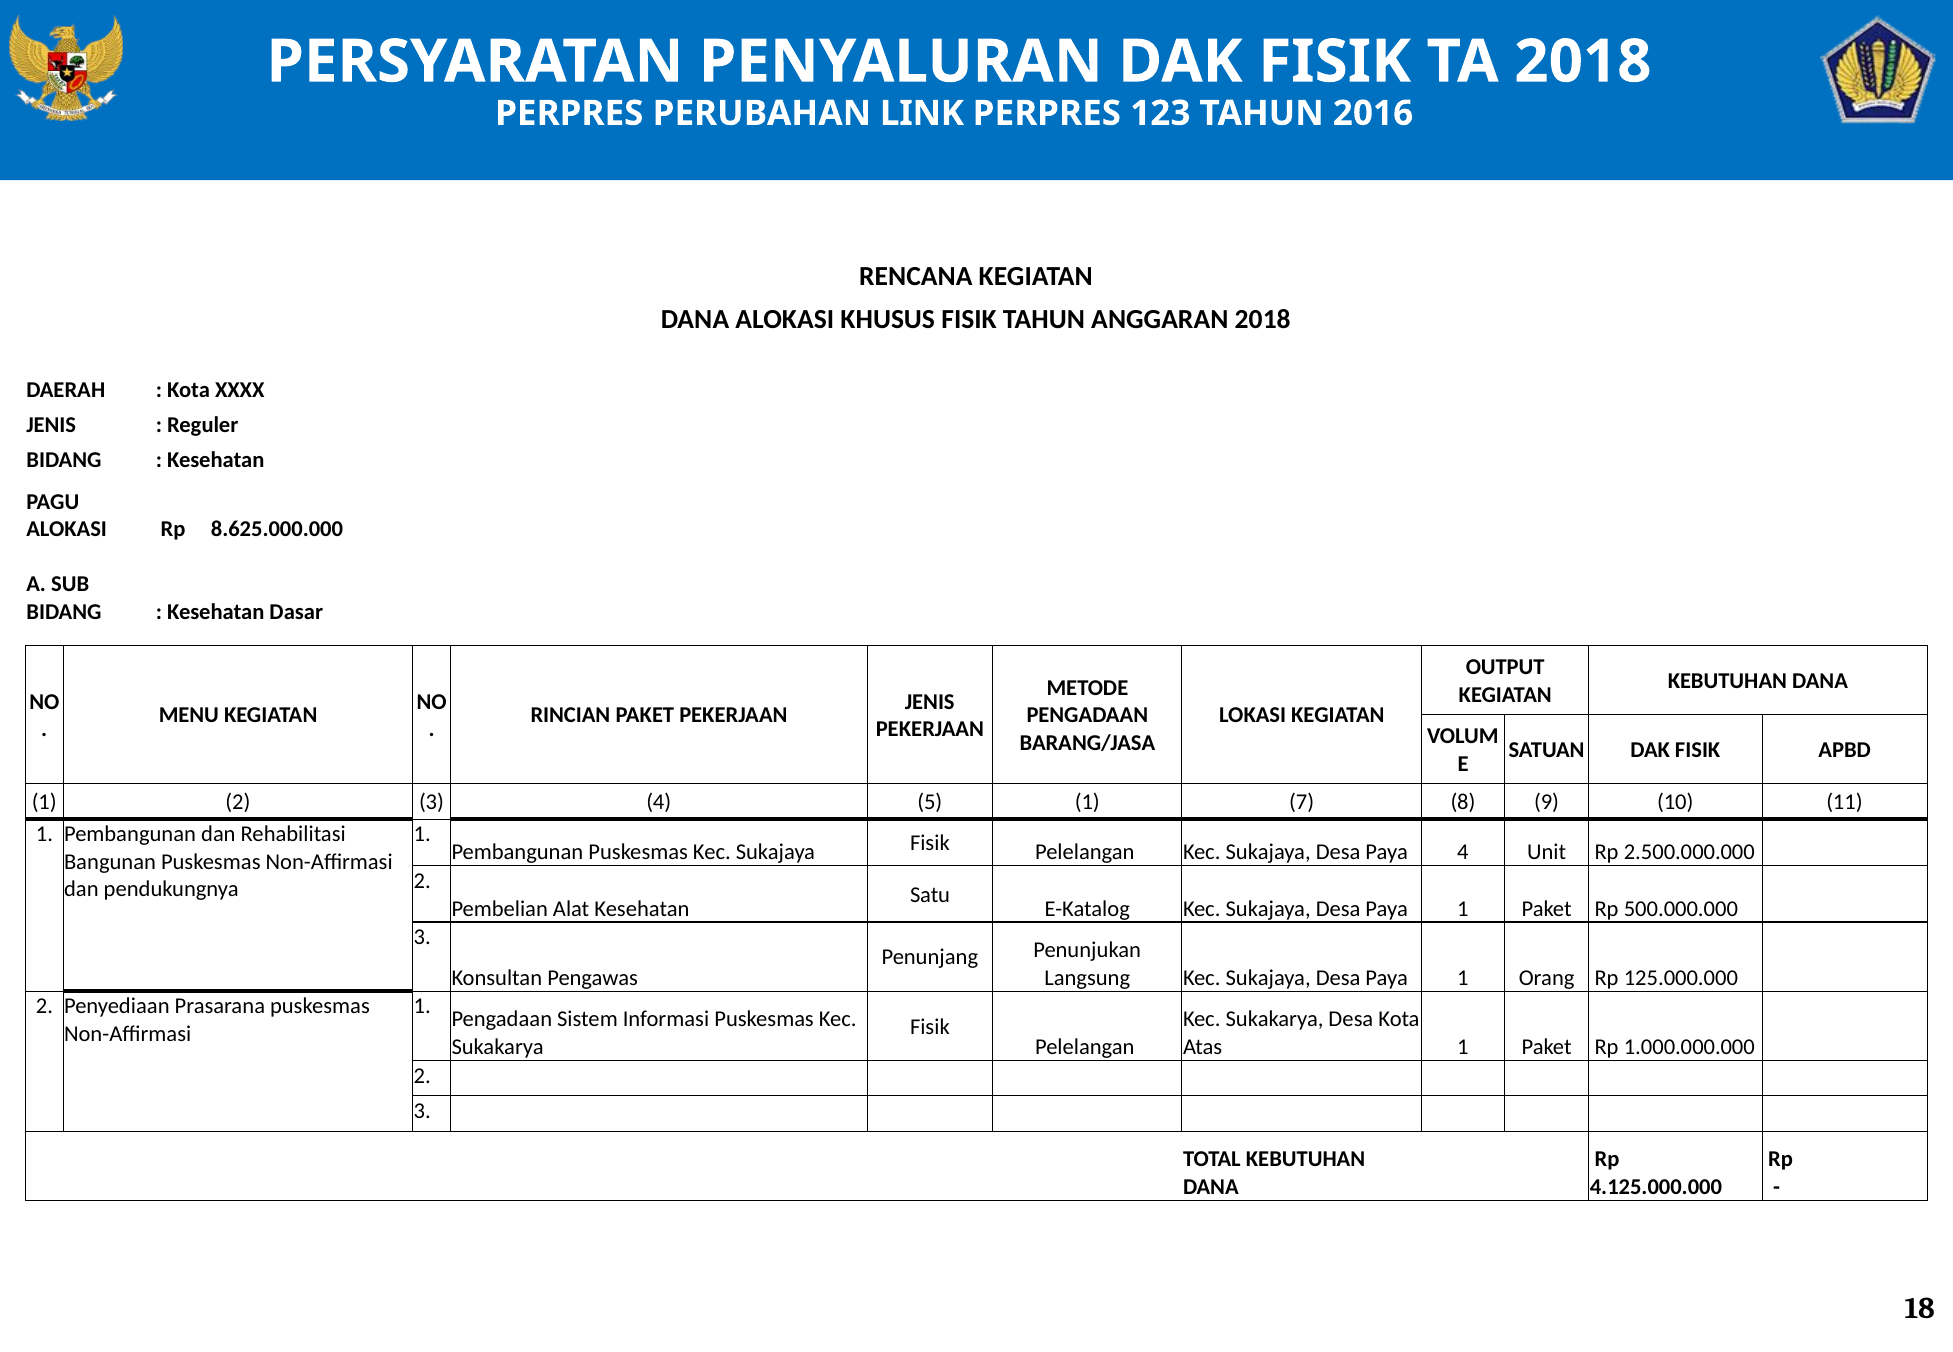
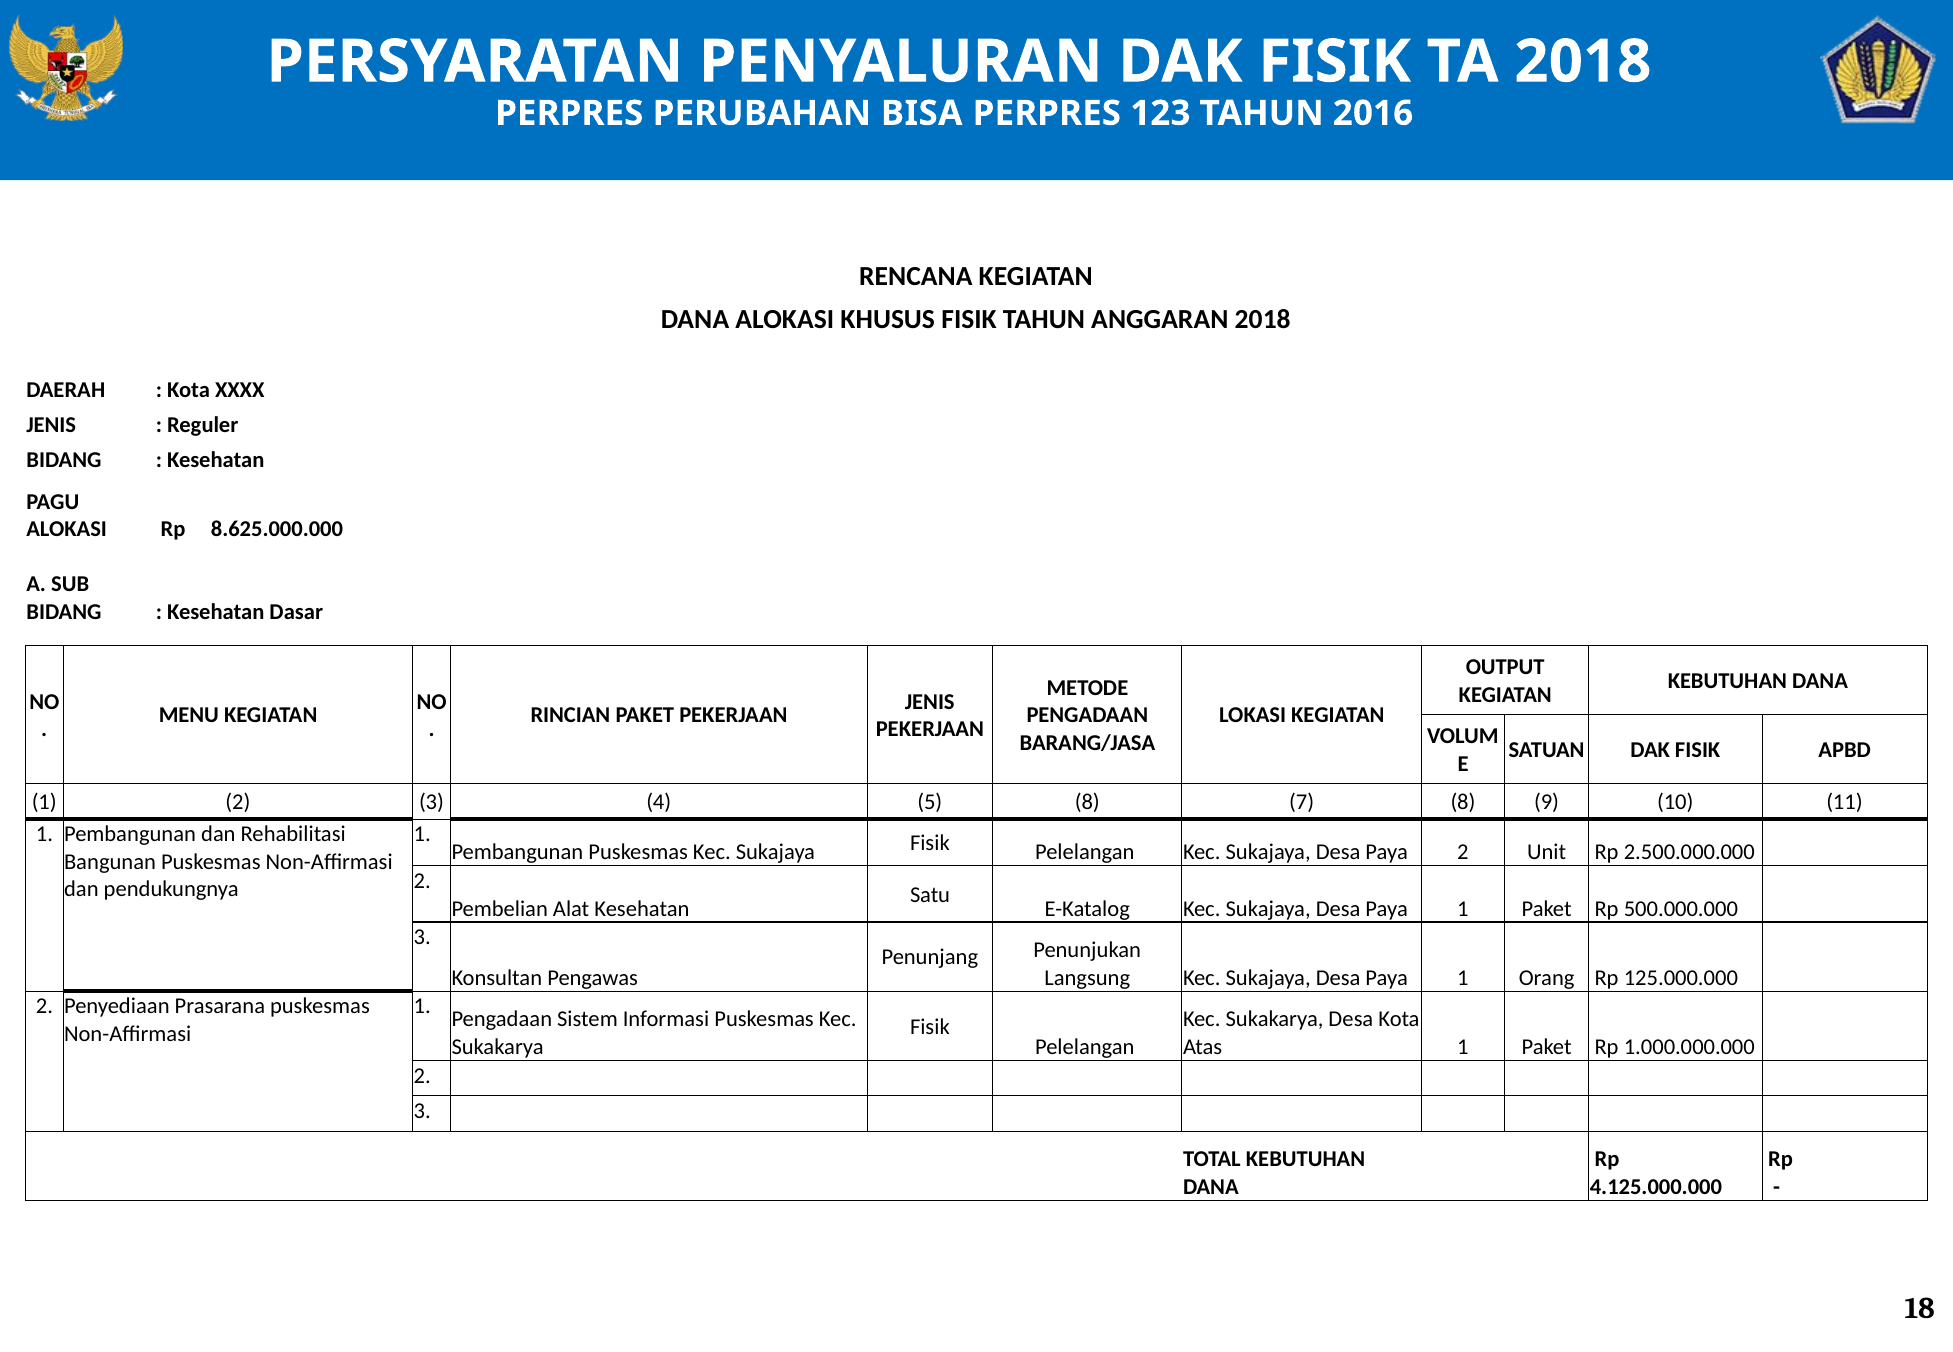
LINK: LINK -> BISA
5 1: 1 -> 8
Paya 4: 4 -> 2
